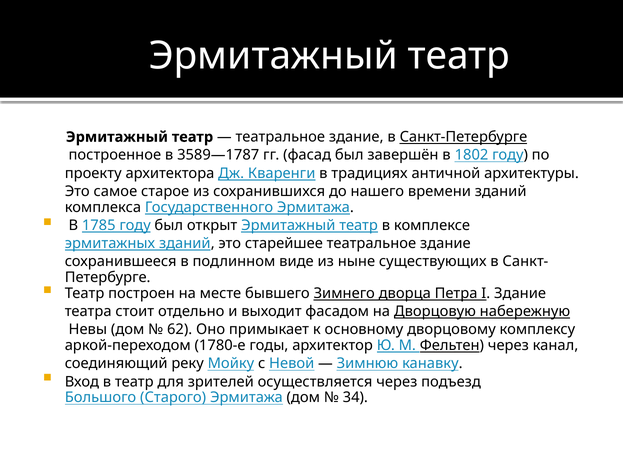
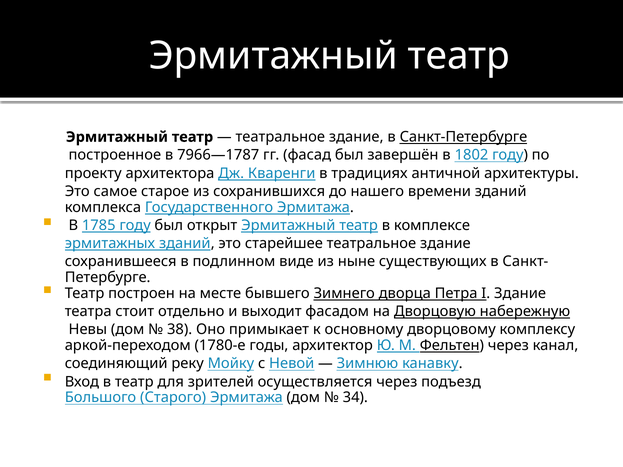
3589—1787: 3589—1787 -> 7966—1787
62: 62 -> 38
